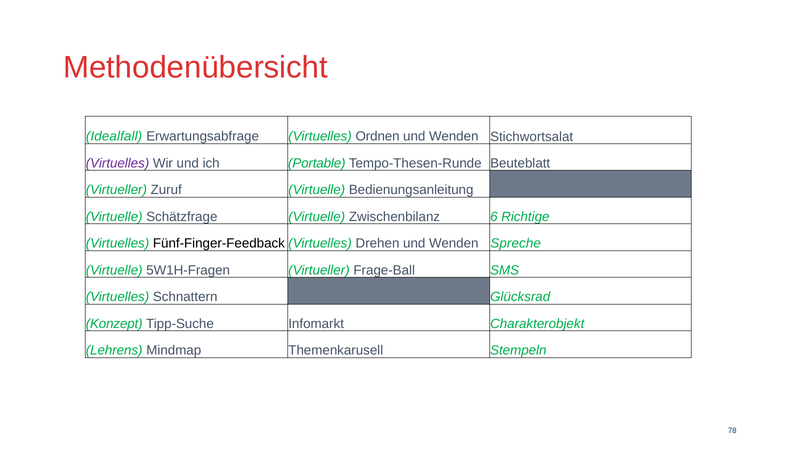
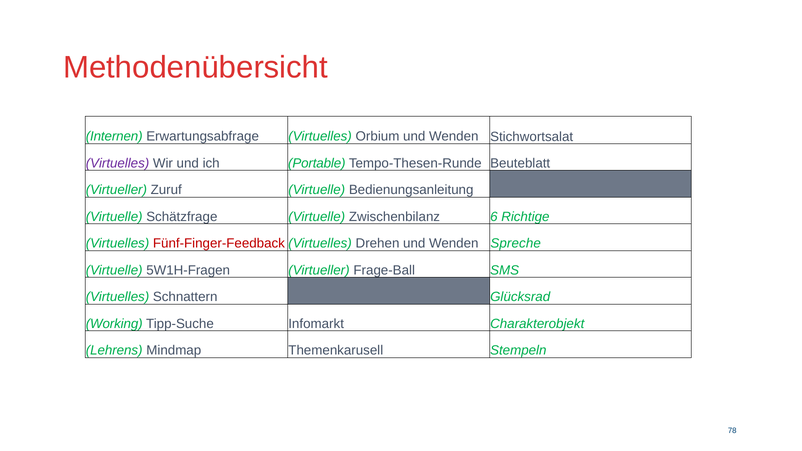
Idealfall: Idealfall -> Internen
Ordnen: Ordnen -> Orbium
Fünf-Finger-Feedback colour: black -> red
Konzept: Konzept -> Working
